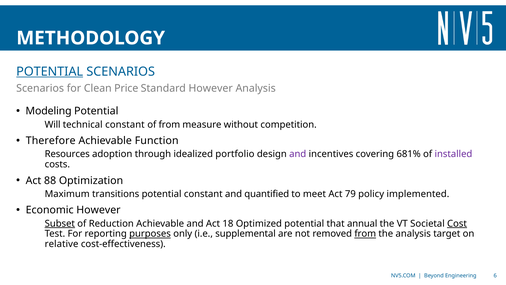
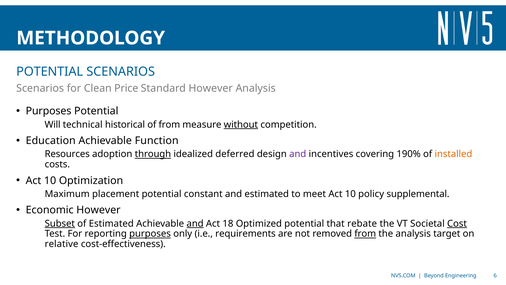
POTENTIAL at (50, 71) underline: present -> none
Modeling at (49, 111): Modeling -> Purposes
technical constant: constant -> historical
without underline: none -> present
Therefore: Therefore -> Education
through underline: none -> present
portfolio: portfolio -> deferred
681%: 681% -> 190%
installed colour: purple -> orange
88 at (50, 180): 88 -> 10
transitions: transitions -> placement
and quantified: quantified -> estimated
meet Act 79: 79 -> 10
implemented: implemented -> supplemental
of Reduction: Reduction -> Estimated
and at (195, 223) underline: none -> present
annual: annual -> rebate
supplemental: supplemental -> requirements
